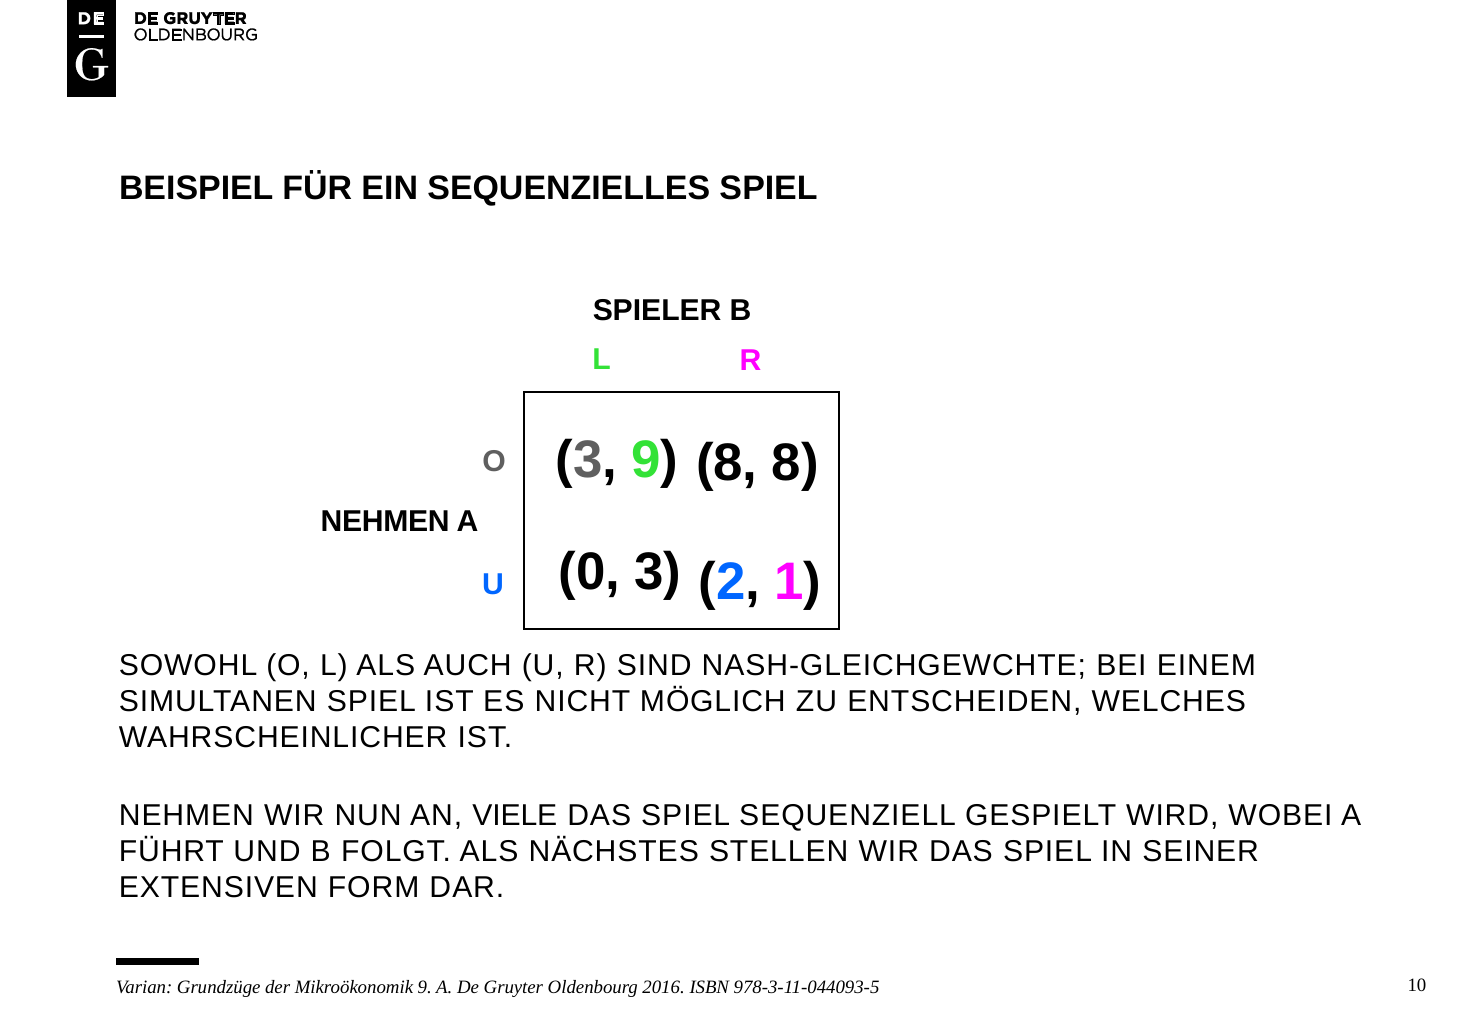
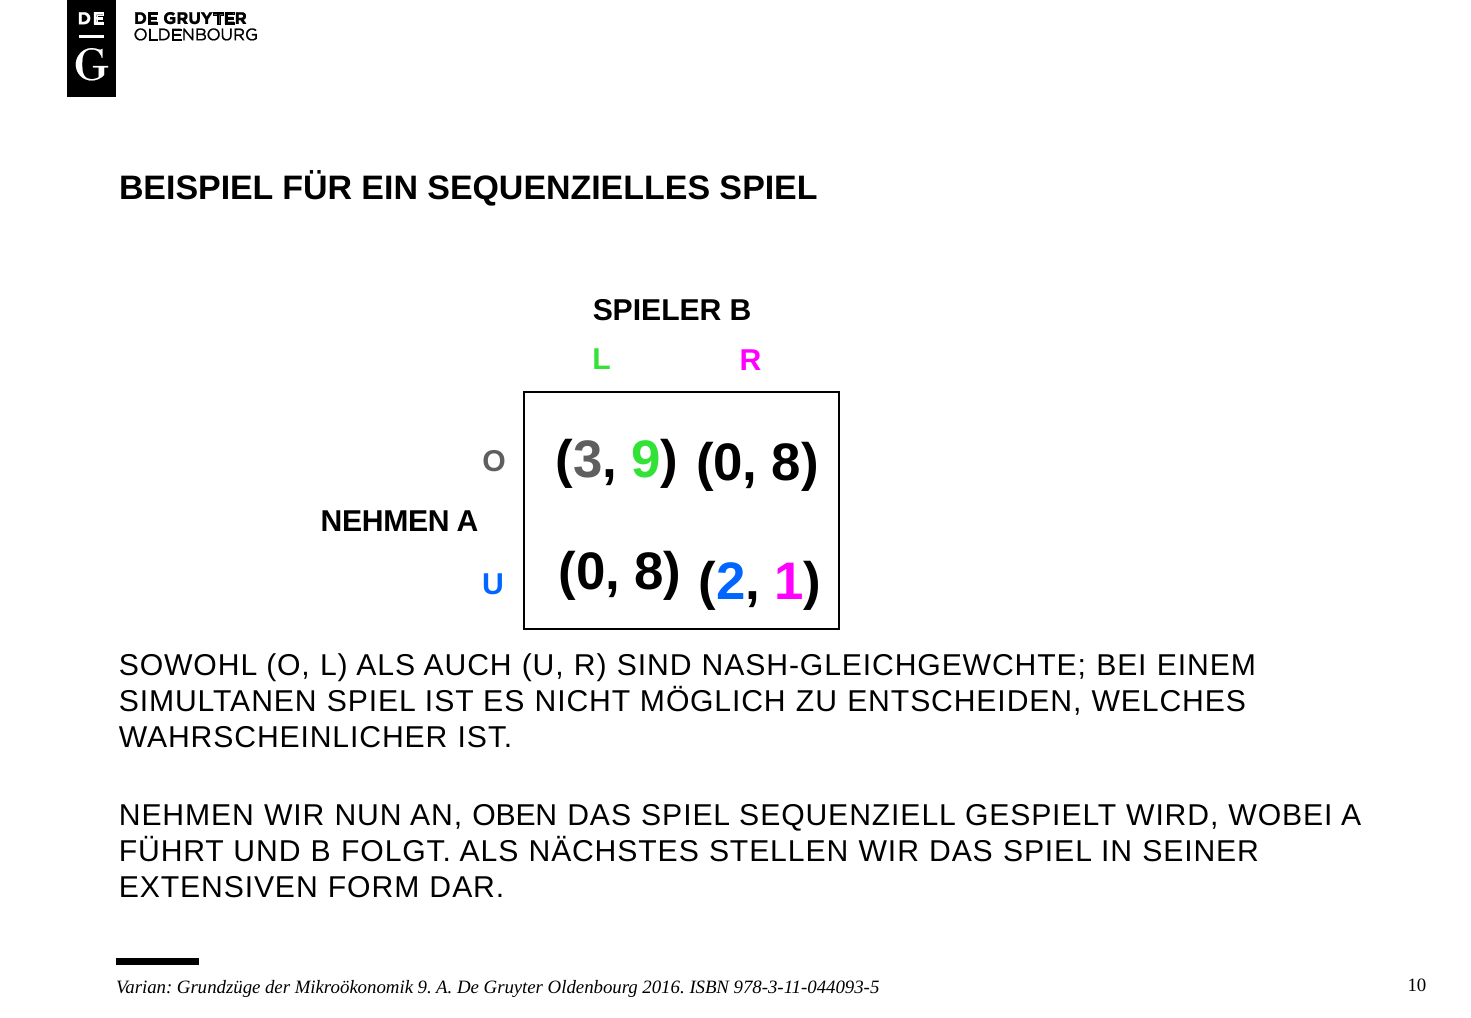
9 8: 8 -> 0
3 at (658, 572): 3 -> 8
VIELE: VIELE -> OBEN
